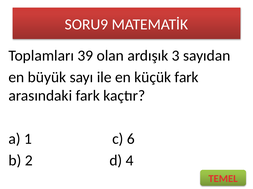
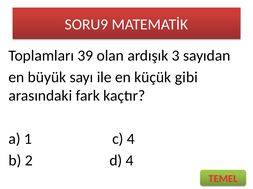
küçük fark: fark -> gibi
c 6: 6 -> 4
